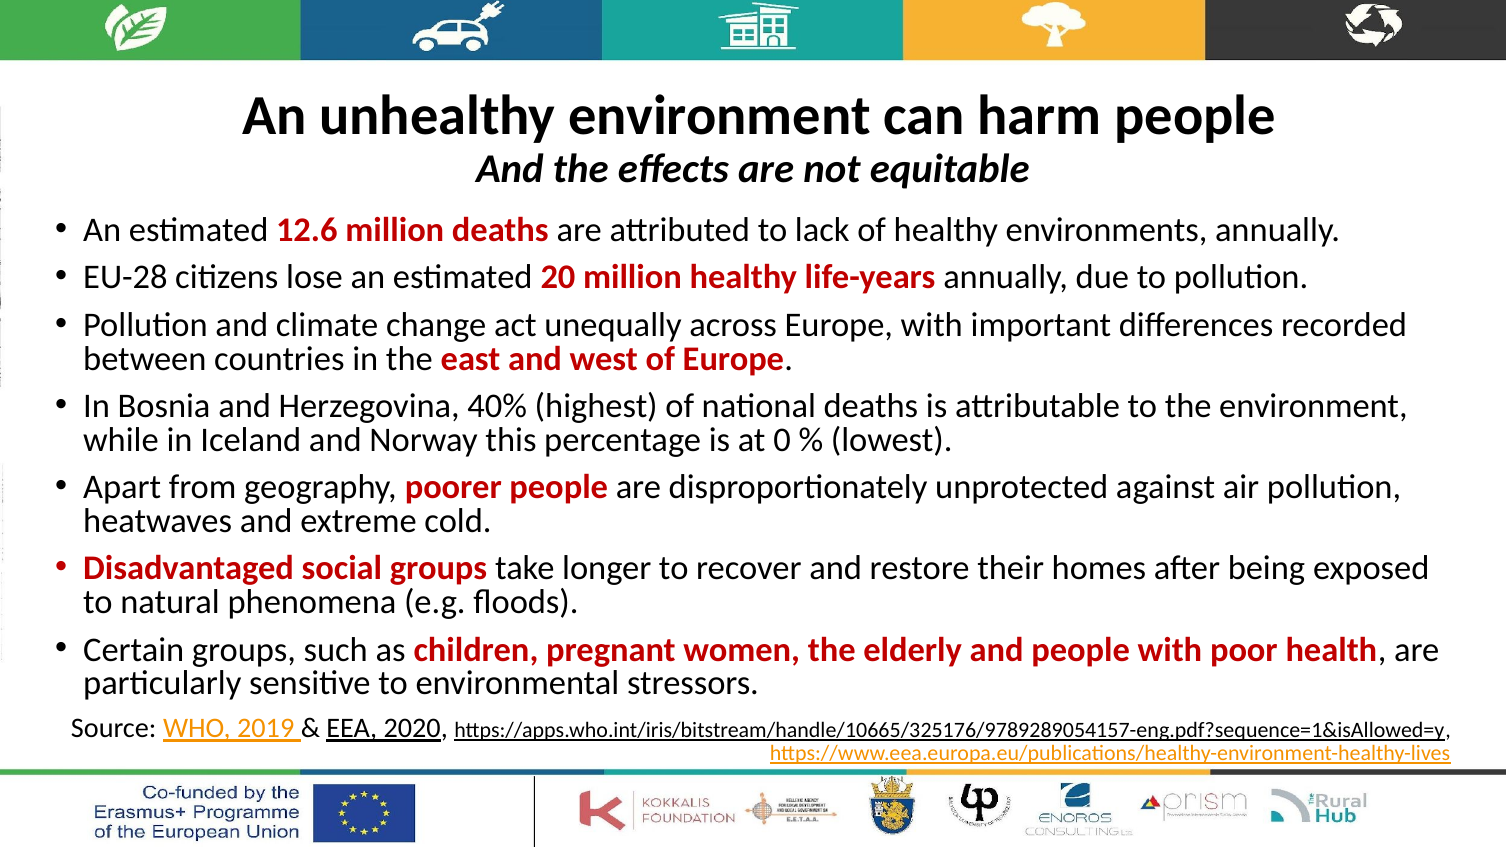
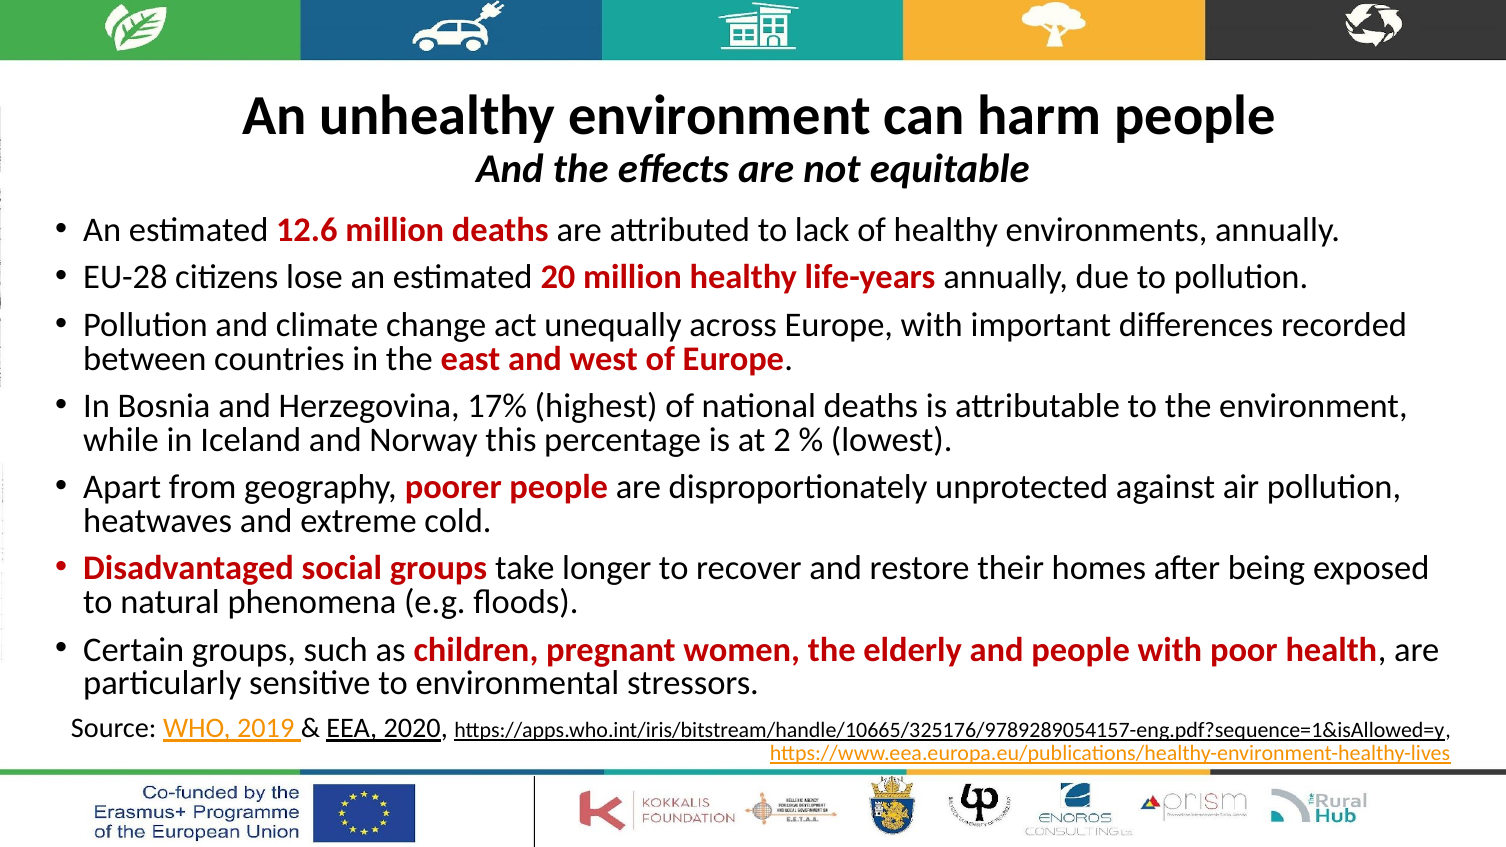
40%: 40% -> 17%
0: 0 -> 2
